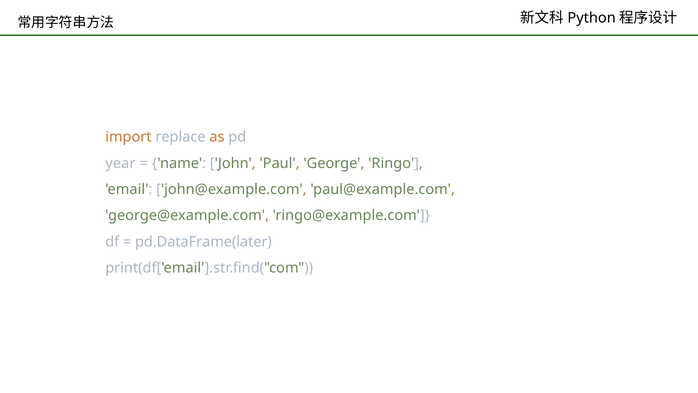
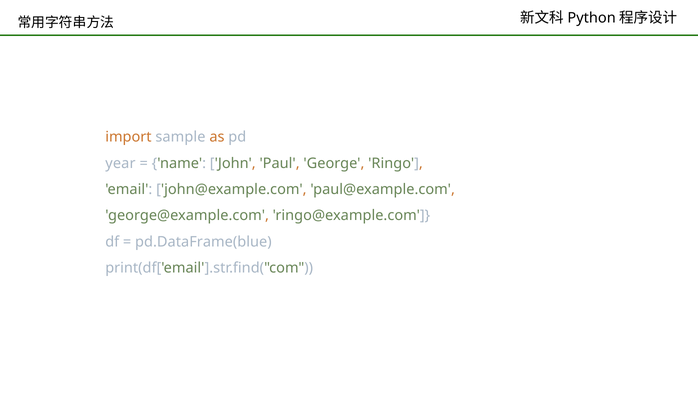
replace: replace -> sample
pd.DataFrame(later: pd.DataFrame(later -> pd.DataFrame(blue
